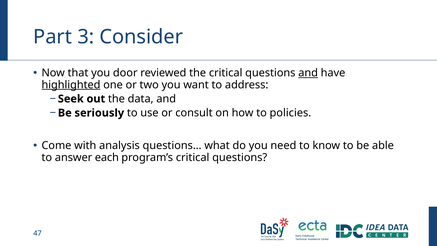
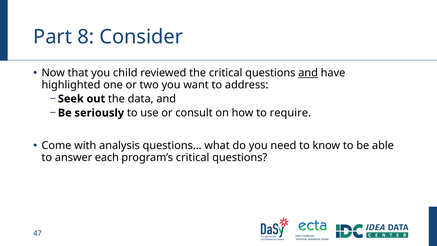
3: 3 -> 8
door: door -> child
highlighted underline: present -> none
policies: policies -> require
